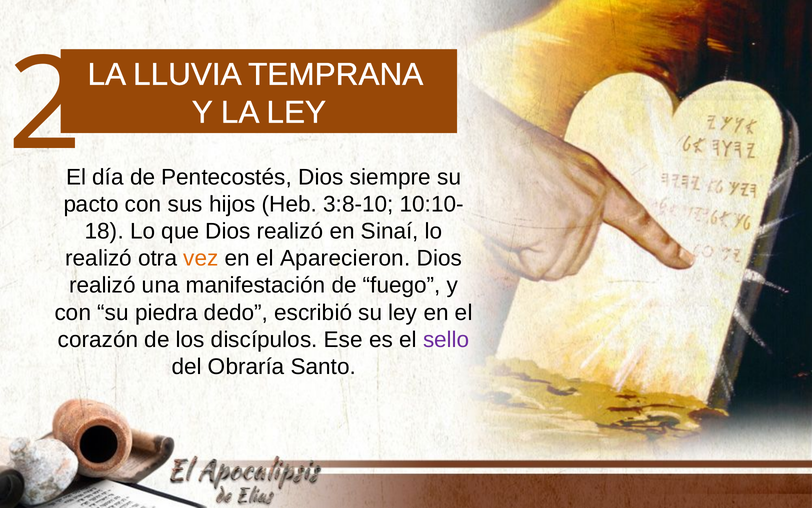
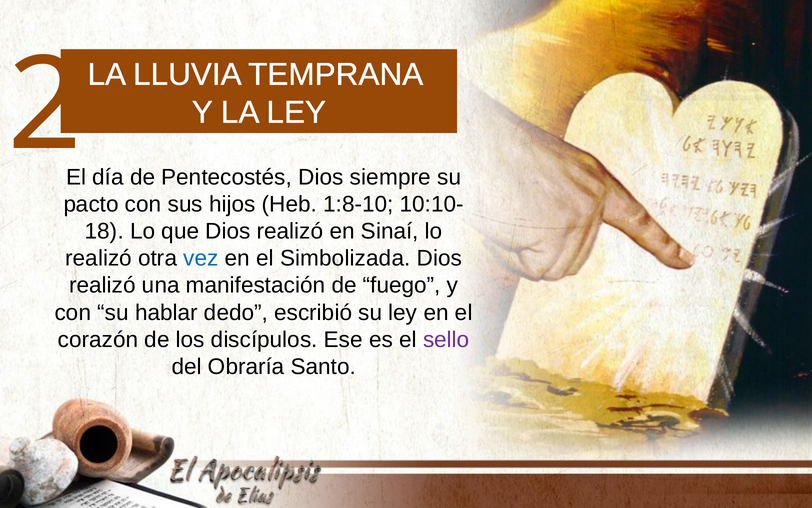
3:8-10: 3:8-10 -> 1:8-10
vez colour: orange -> blue
Aparecieron: Aparecieron -> Simbolizada
piedra: piedra -> hablar
